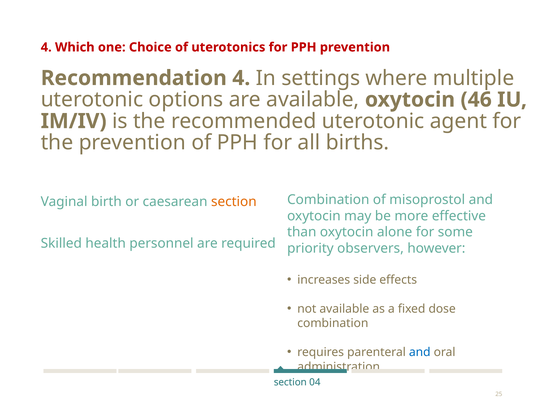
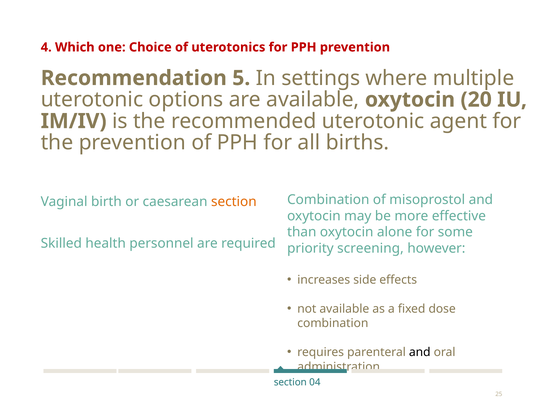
Recommendation 4: 4 -> 5
46: 46 -> 20
observers: observers -> screening
and at (420, 352) colour: blue -> black
